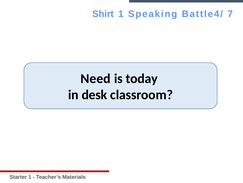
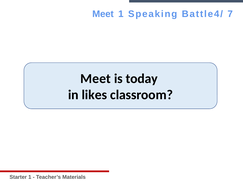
Shirt at (103, 14): Shirt -> Meet
Need at (96, 78): Need -> Meet
desk: desk -> likes
